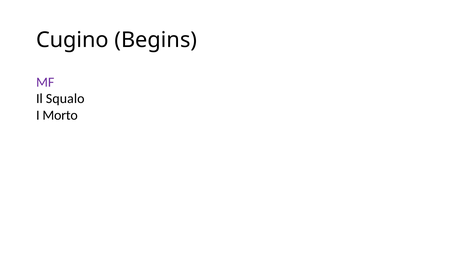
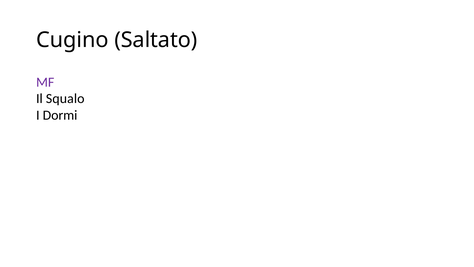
Begins: Begins -> Saltato
Morto: Morto -> Dormi
